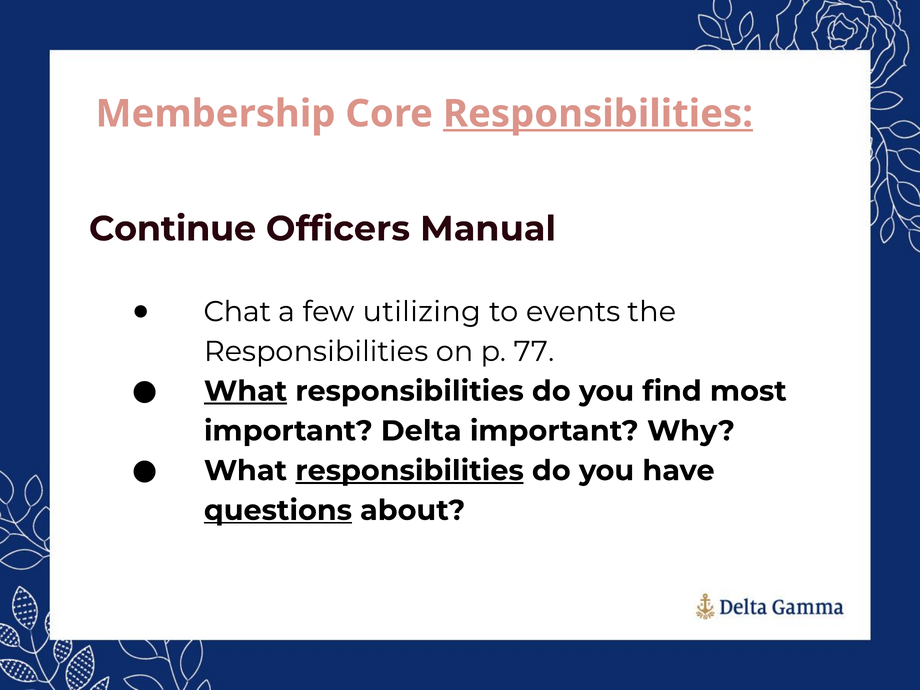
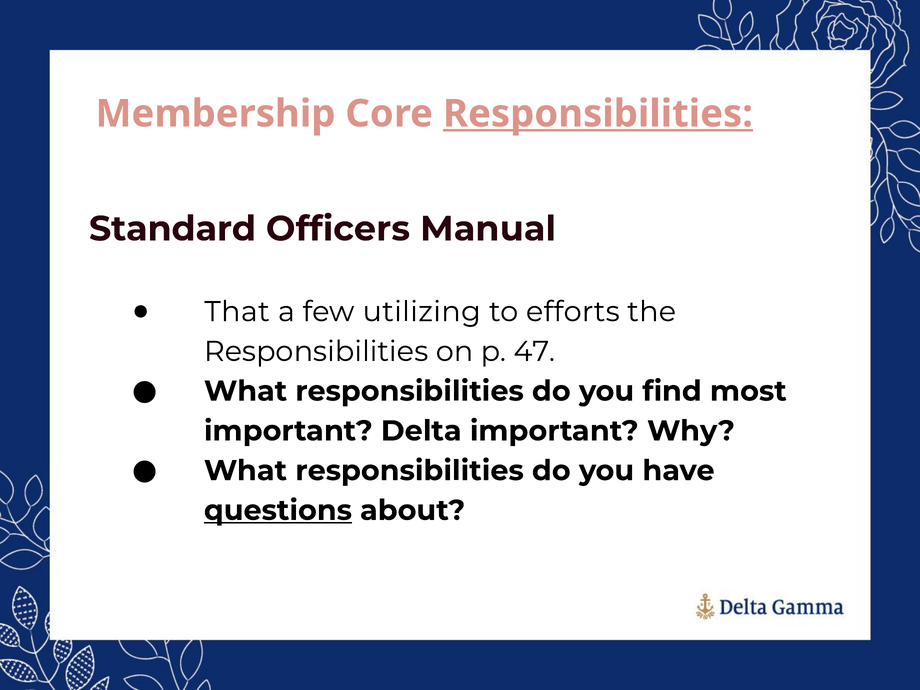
Continue: Continue -> Standard
Chat: Chat -> That
events: events -> efforts
77: 77 -> 47
What at (246, 391) underline: present -> none
responsibilities at (410, 471) underline: present -> none
